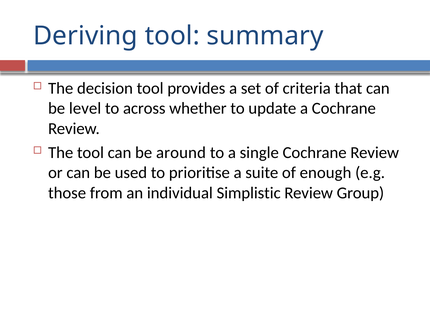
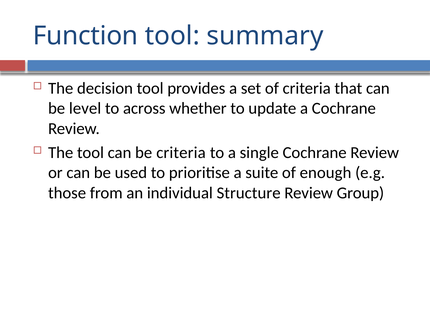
Deriving: Deriving -> Function
be around: around -> criteria
Simplistic: Simplistic -> Structure
